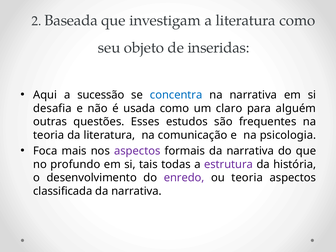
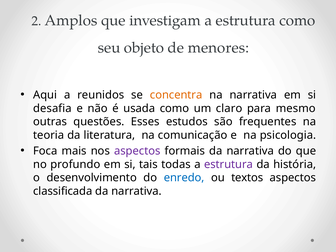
Baseada: Baseada -> Amplos
investigam a literatura: literatura -> estrutura
inseridas: inseridas -> menores
sucessão: sucessão -> reunidos
concentra colour: blue -> orange
alguém: alguém -> mesmo
enredo colour: purple -> blue
ou teoria: teoria -> textos
